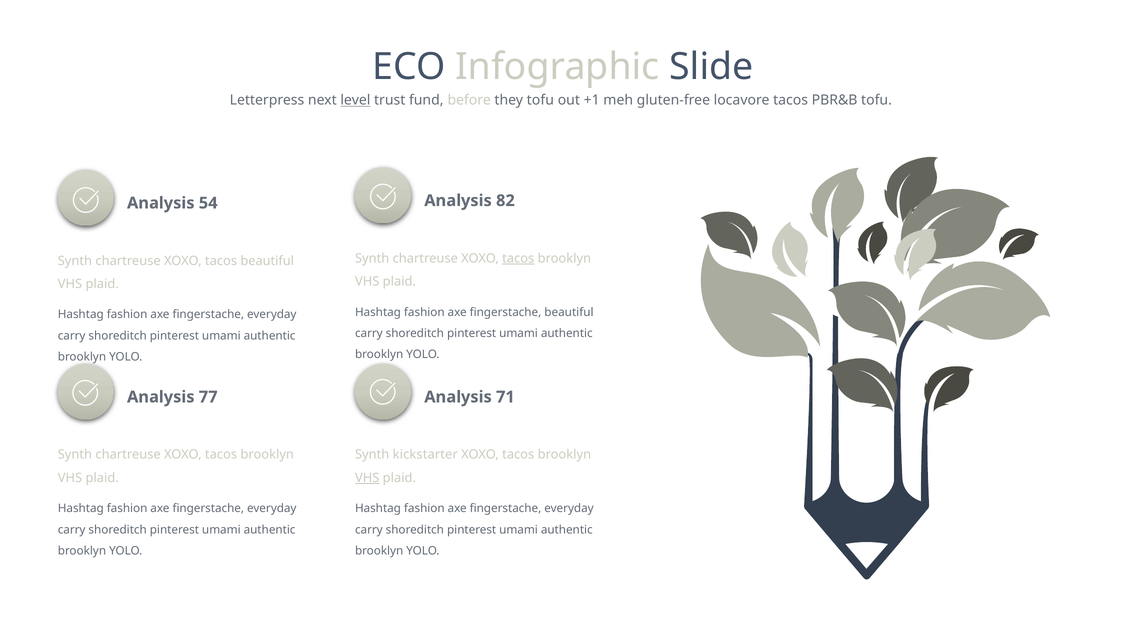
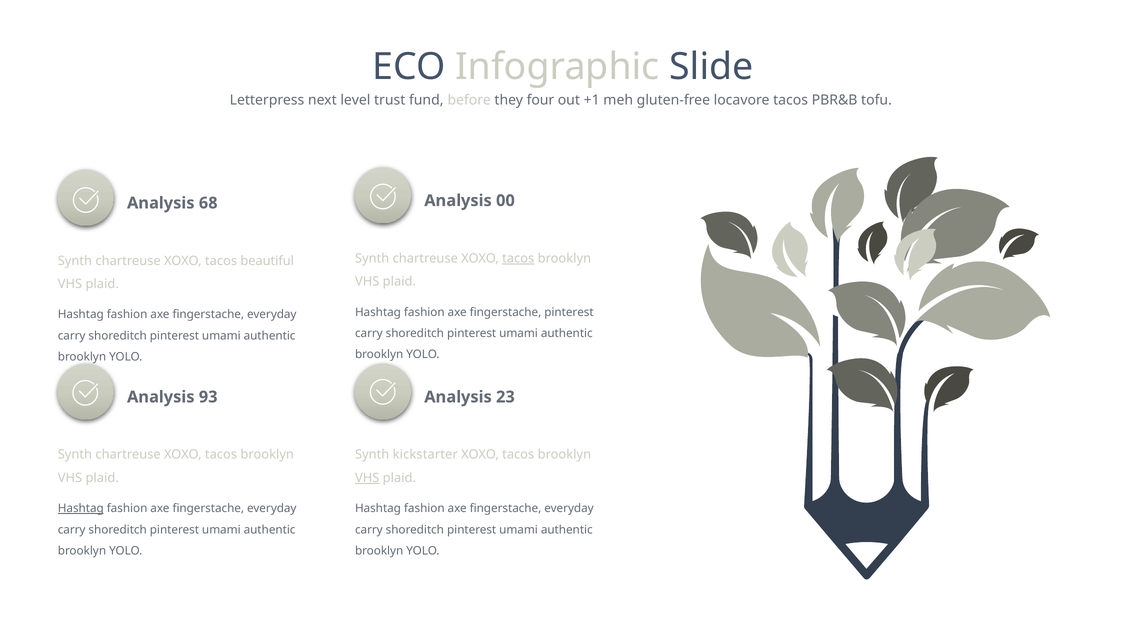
level underline: present -> none
they tofu: tofu -> four
82: 82 -> 00
54: 54 -> 68
fingerstache beautiful: beautiful -> pinterest
77: 77 -> 93
71: 71 -> 23
Hashtag at (81, 508) underline: none -> present
